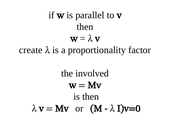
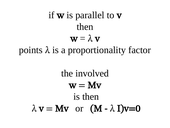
create: create -> points
